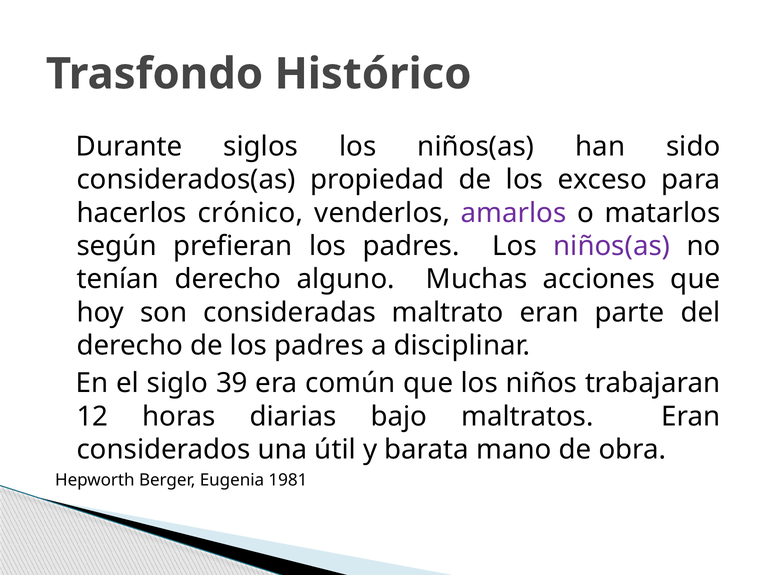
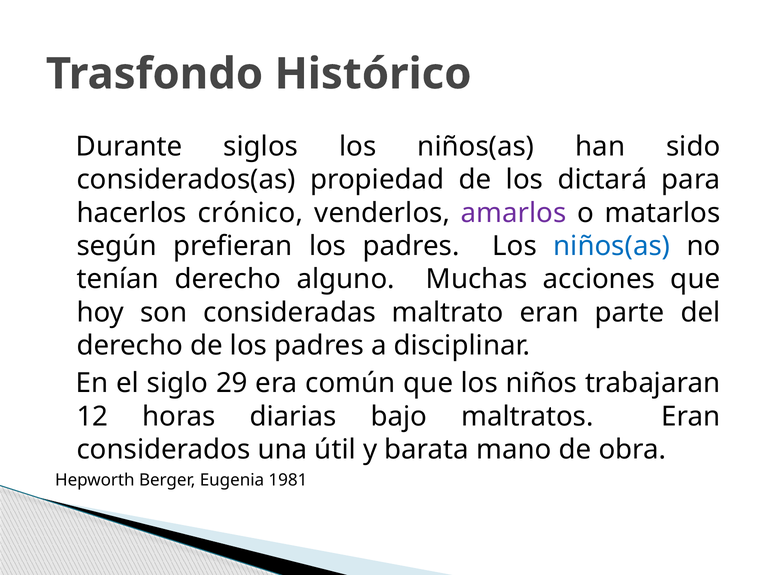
exceso: exceso -> dictará
niños(as at (612, 246) colour: purple -> blue
39: 39 -> 29
